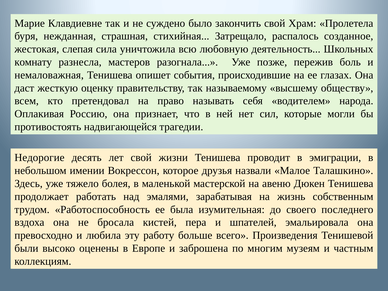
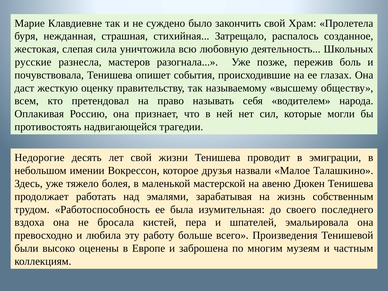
комнату: комнату -> русские
немаловажная: немаловажная -> почувствовала
